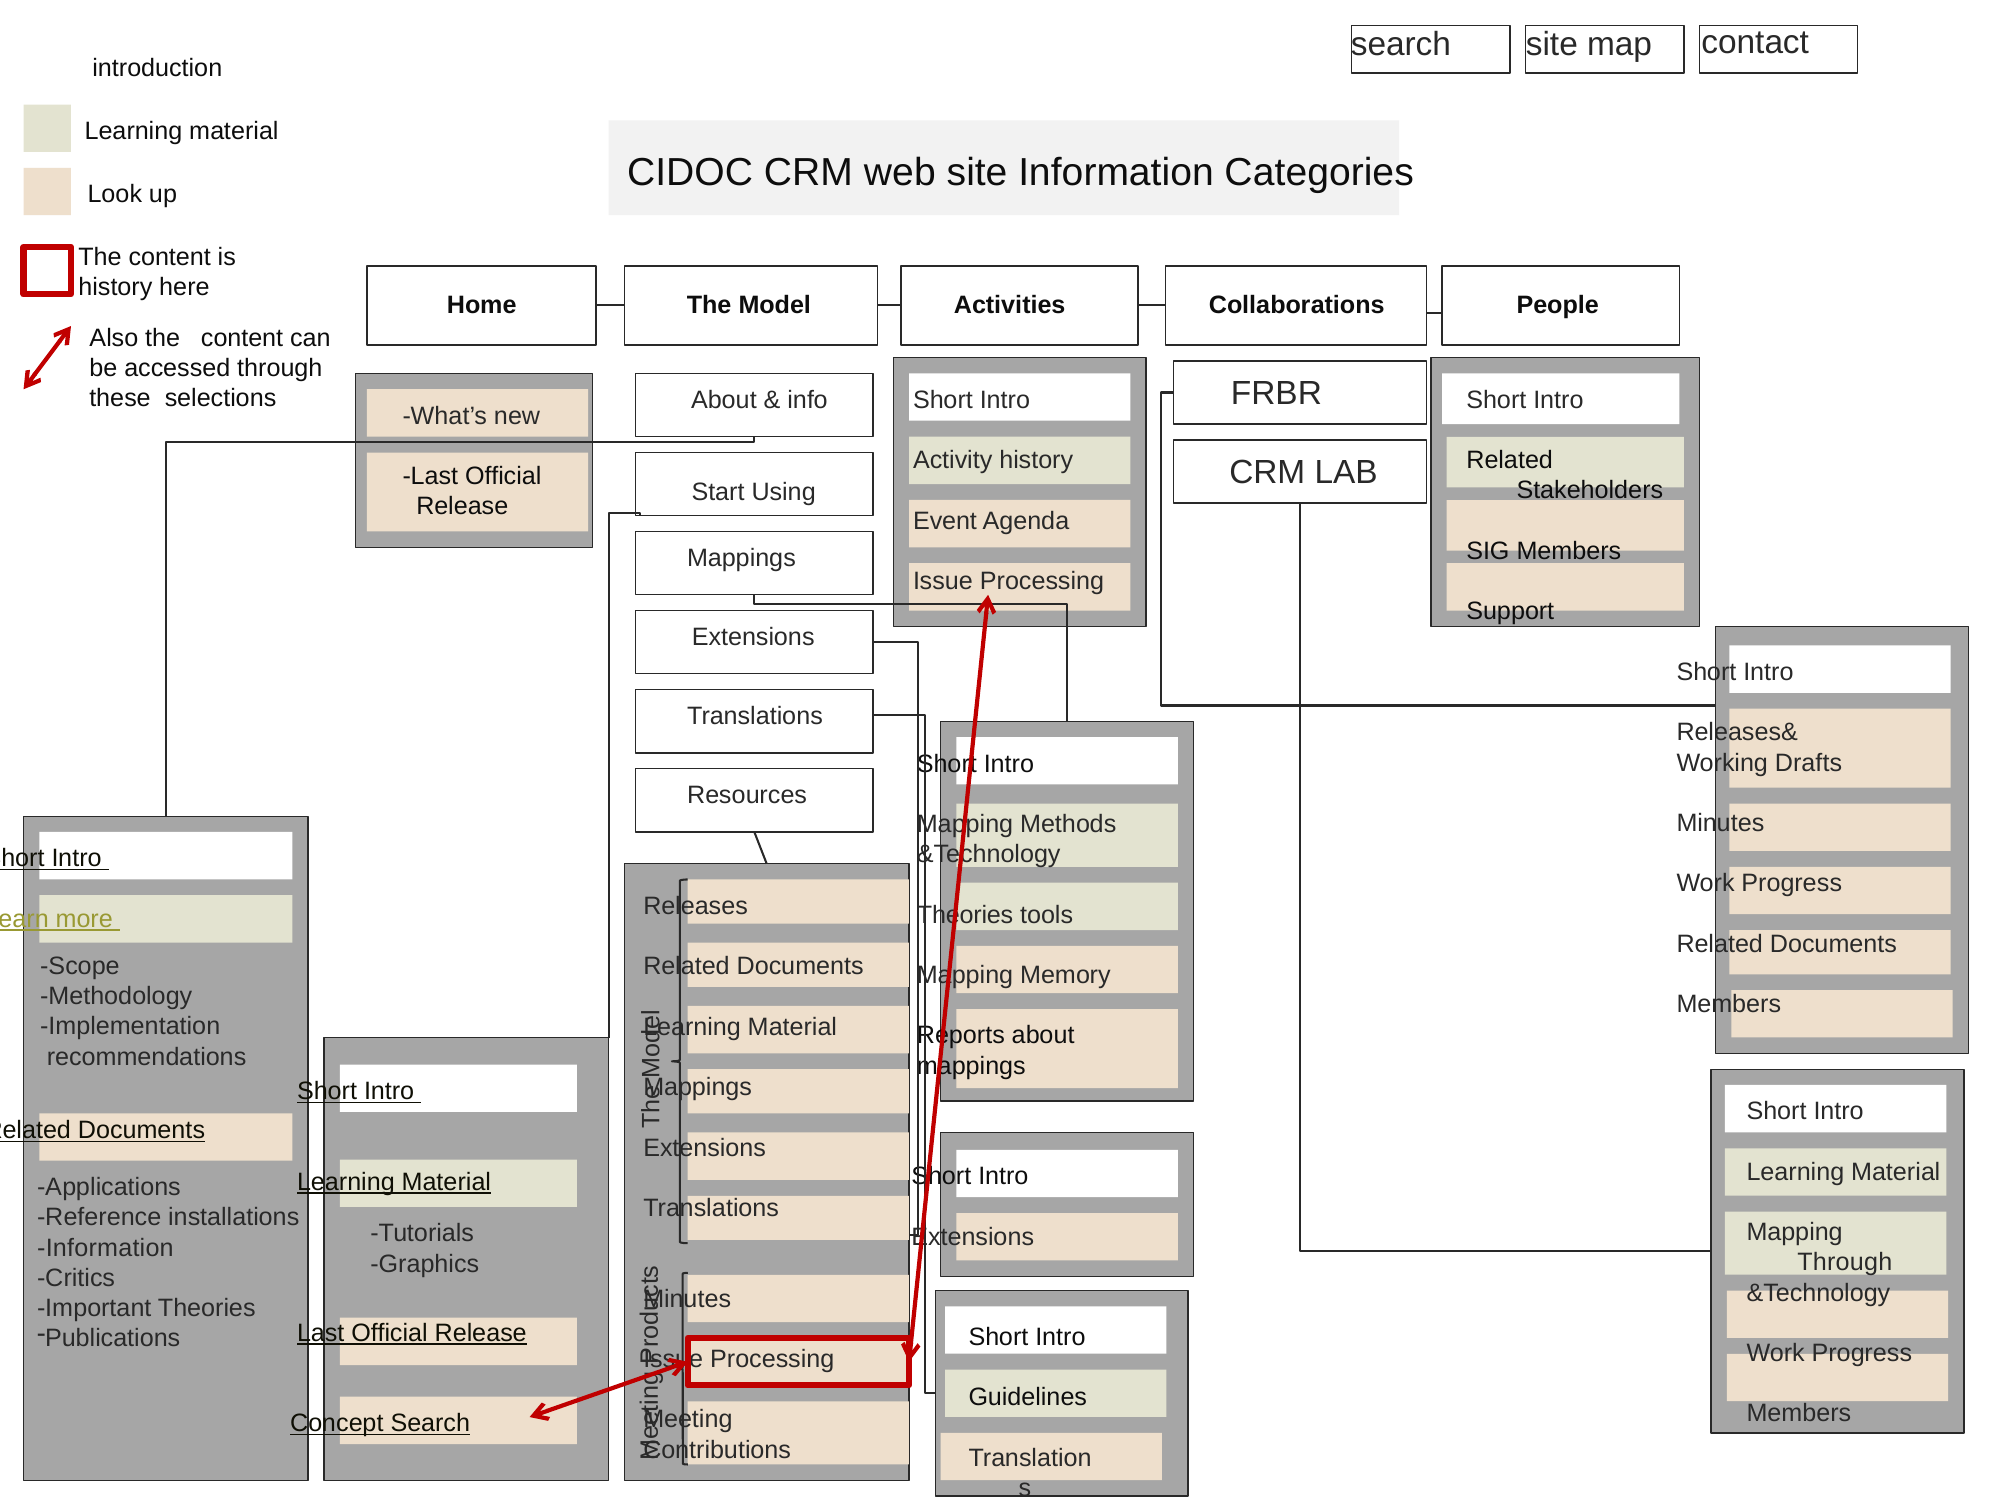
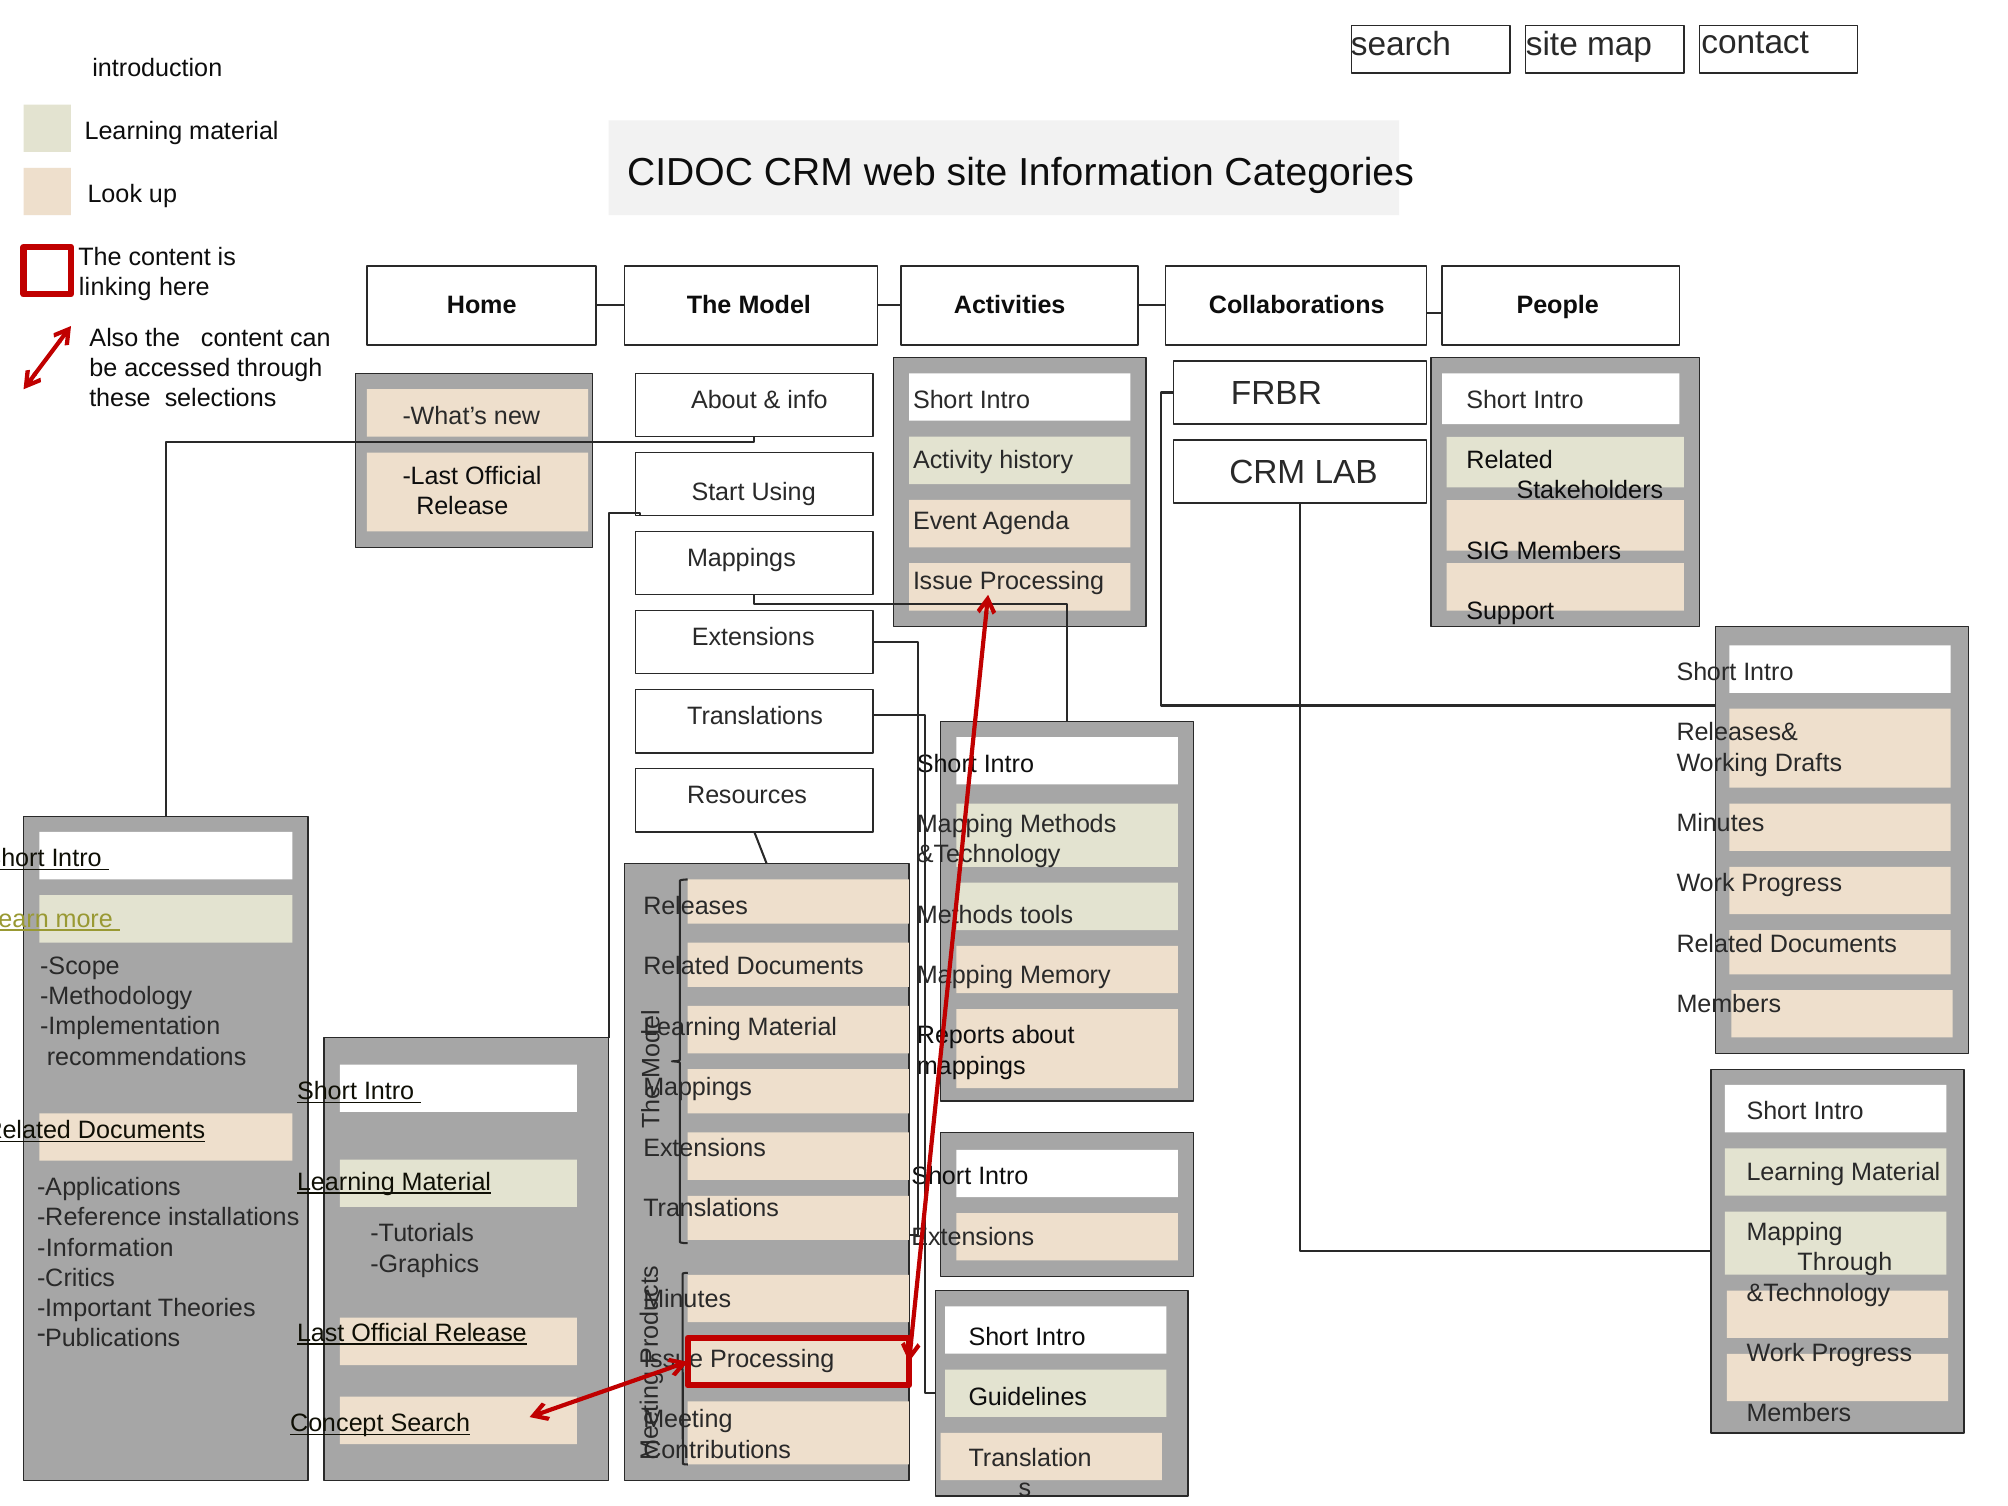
history at (115, 287): history -> linking
Theories at (965, 915): Theories -> Methods
